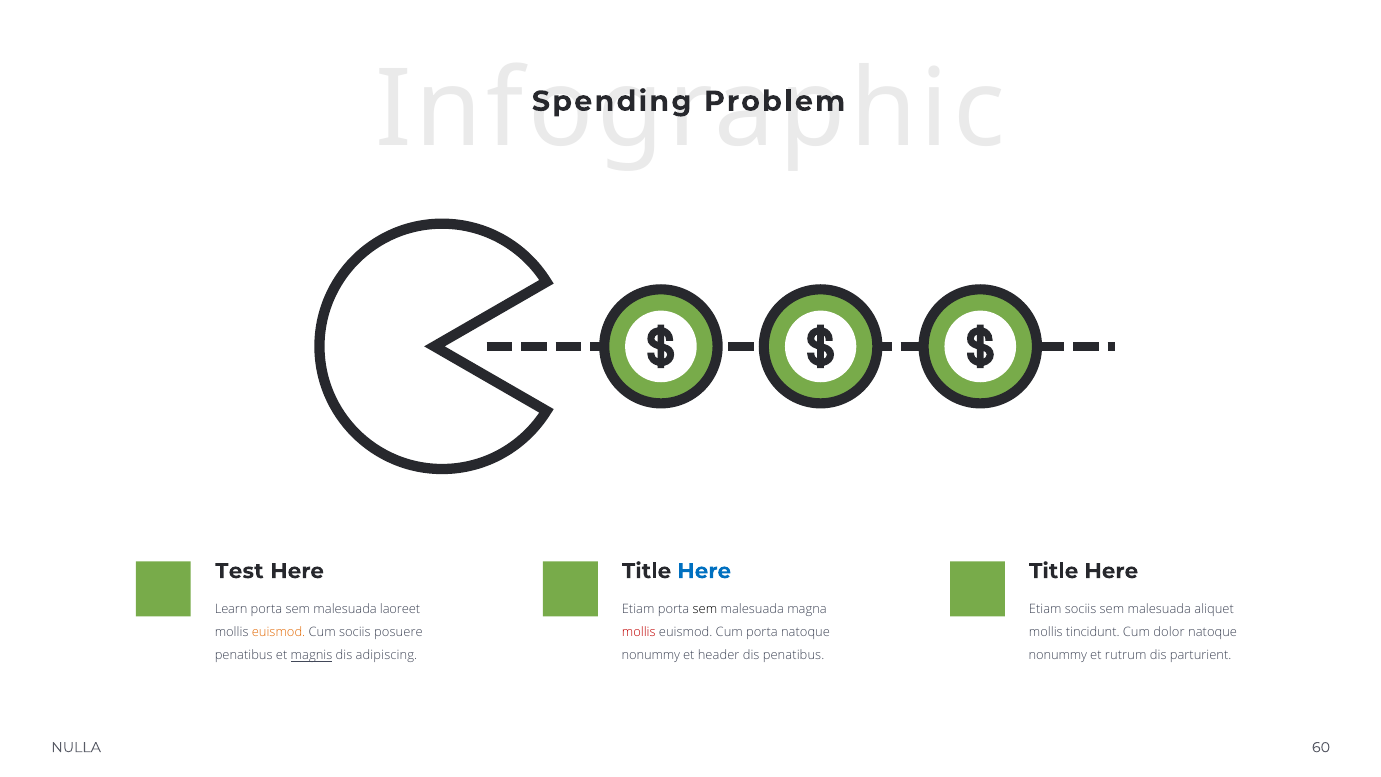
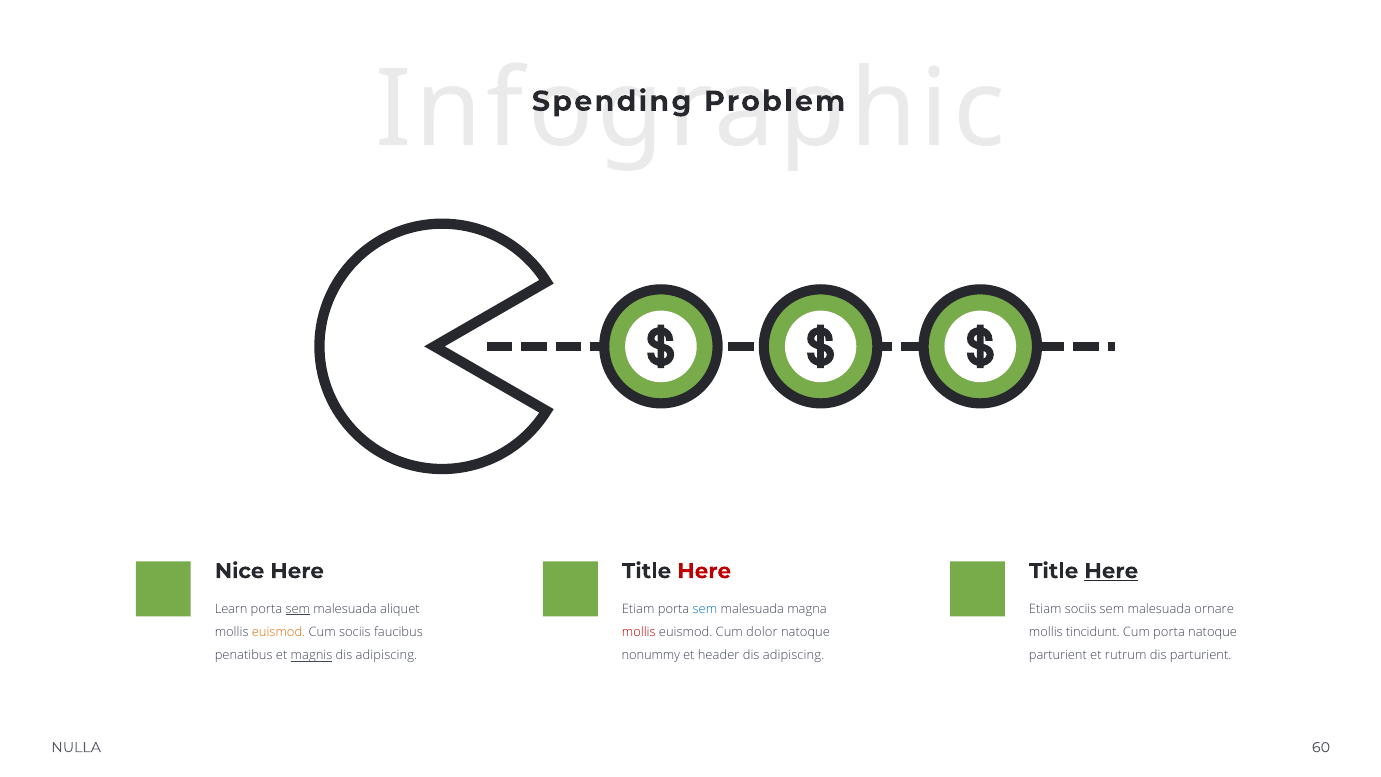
Test: Test -> Nice
Here at (704, 571) colour: blue -> red
Here at (1111, 571) underline: none -> present
sem at (298, 609) underline: none -> present
laoreet: laoreet -> aliquet
sem at (705, 609) colour: black -> blue
aliquet: aliquet -> ornare
posuere: posuere -> faucibus
Cum porta: porta -> dolor
Cum dolor: dolor -> porta
penatibus at (794, 655): penatibus -> adipiscing
nonummy at (1058, 655): nonummy -> parturient
